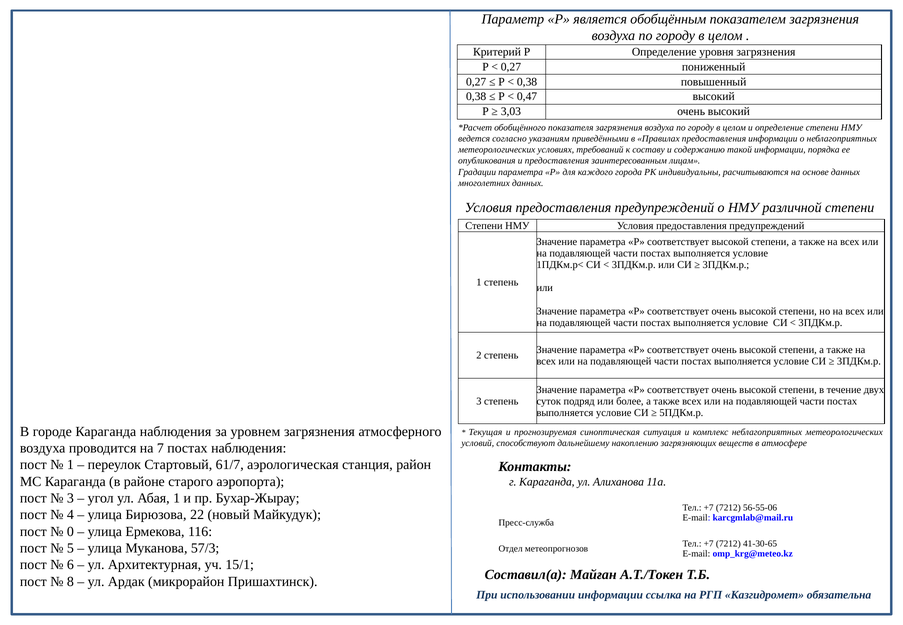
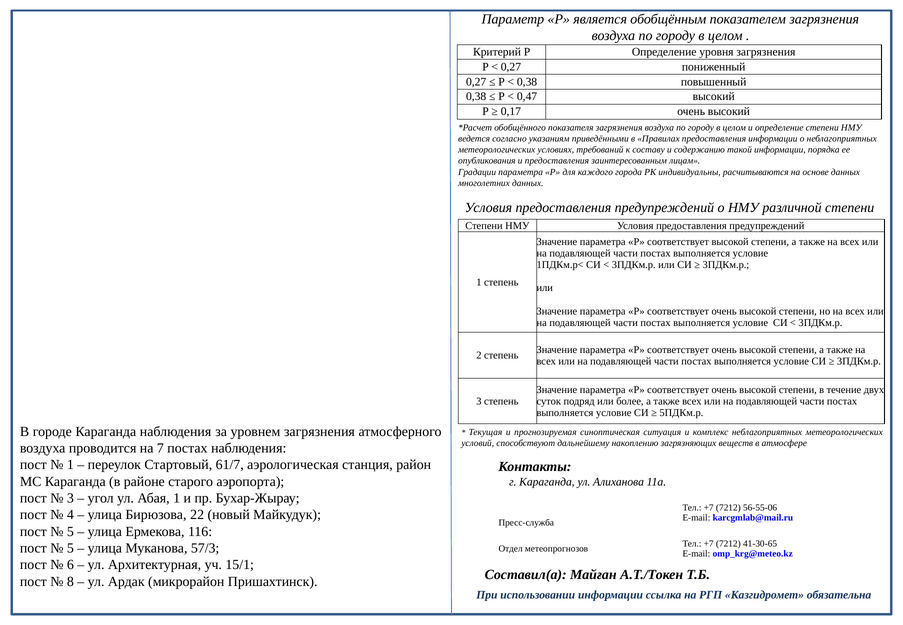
3,03: 3,03 -> 0,17
0 at (70, 532): 0 -> 5
